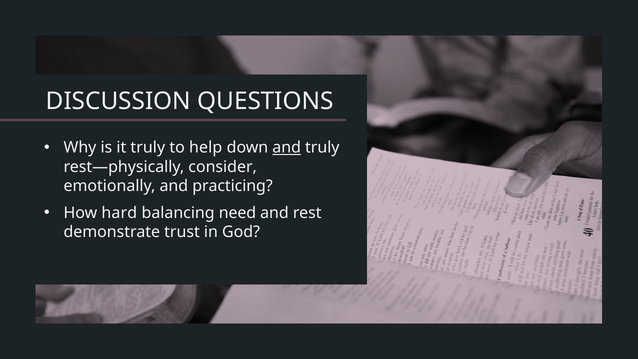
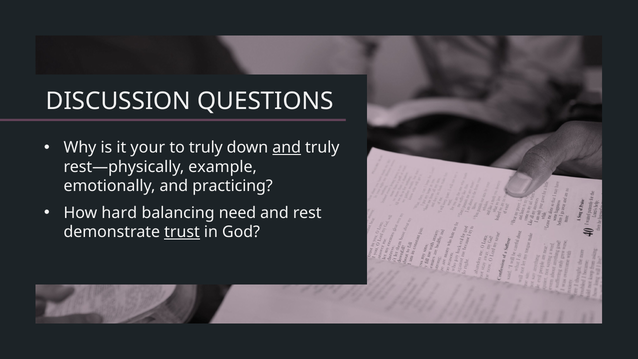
it truly: truly -> your
to help: help -> truly
consider: consider -> example
trust underline: none -> present
